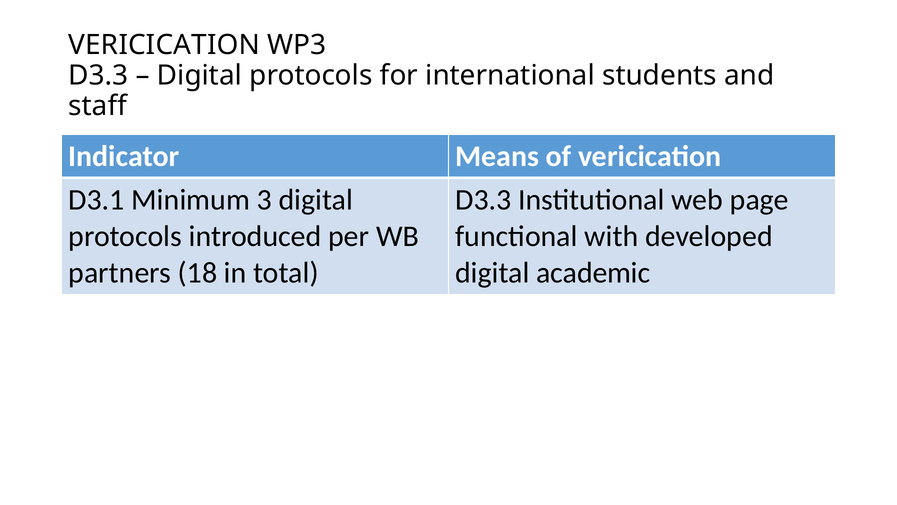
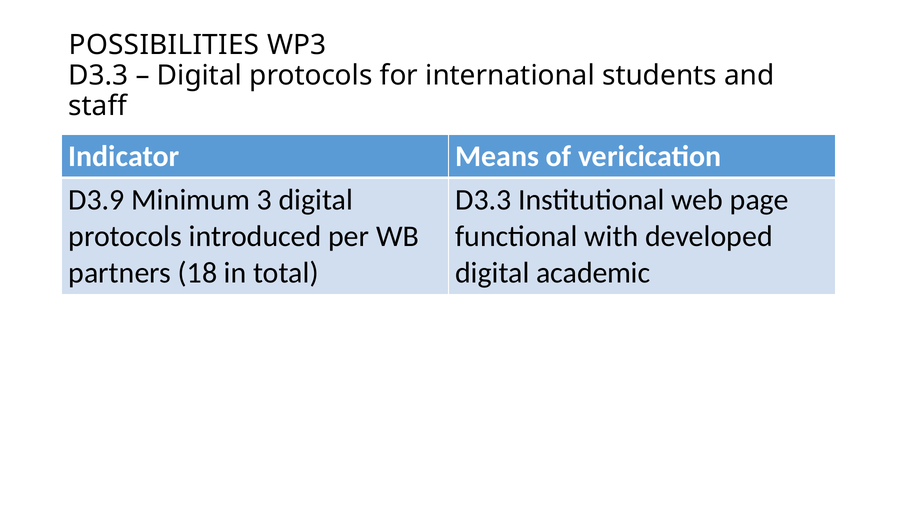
VERICICATION at (164, 45): VERICICATION -> POSSIBILITIES
D3.1: D3.1 -> D3.9
